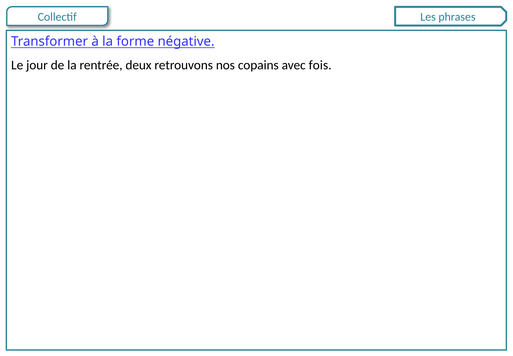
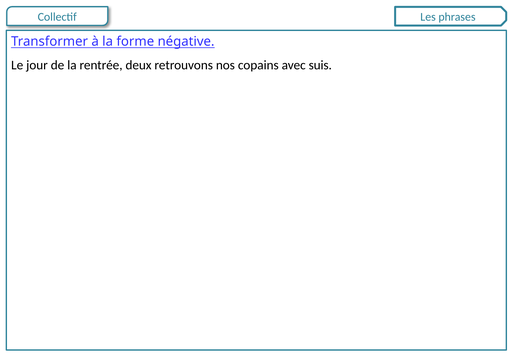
fois: fois -> suis
